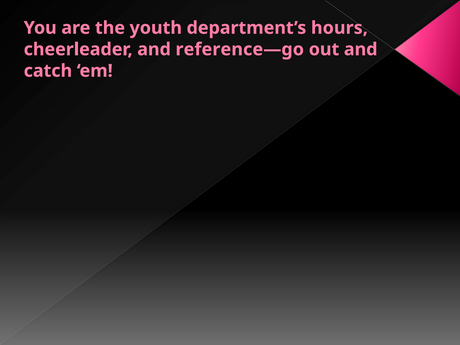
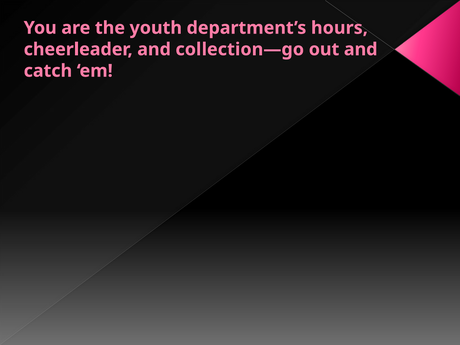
reference—go: reference—go -> collection—go
